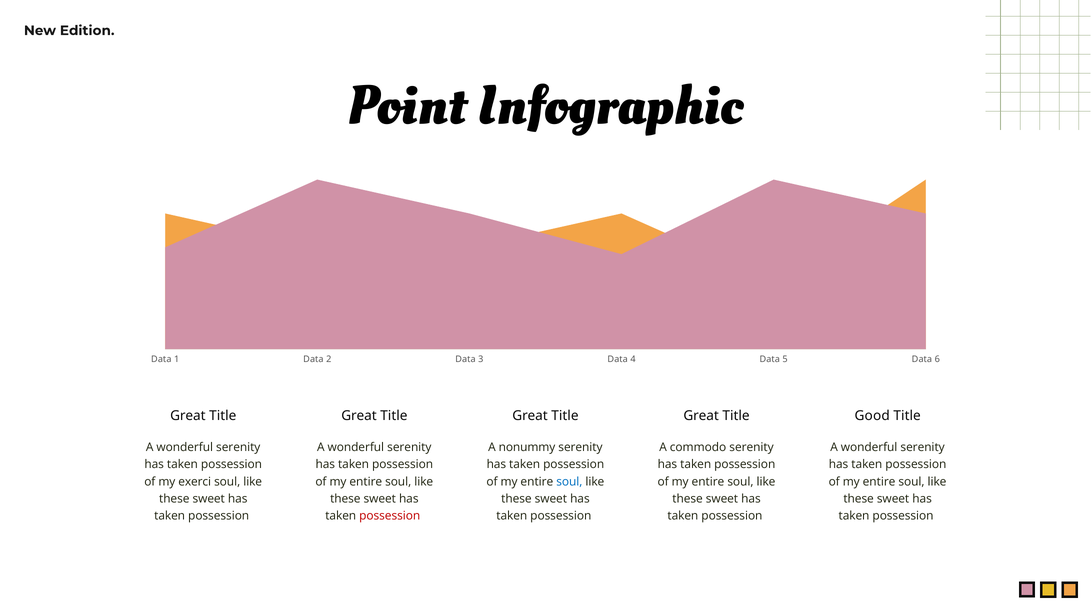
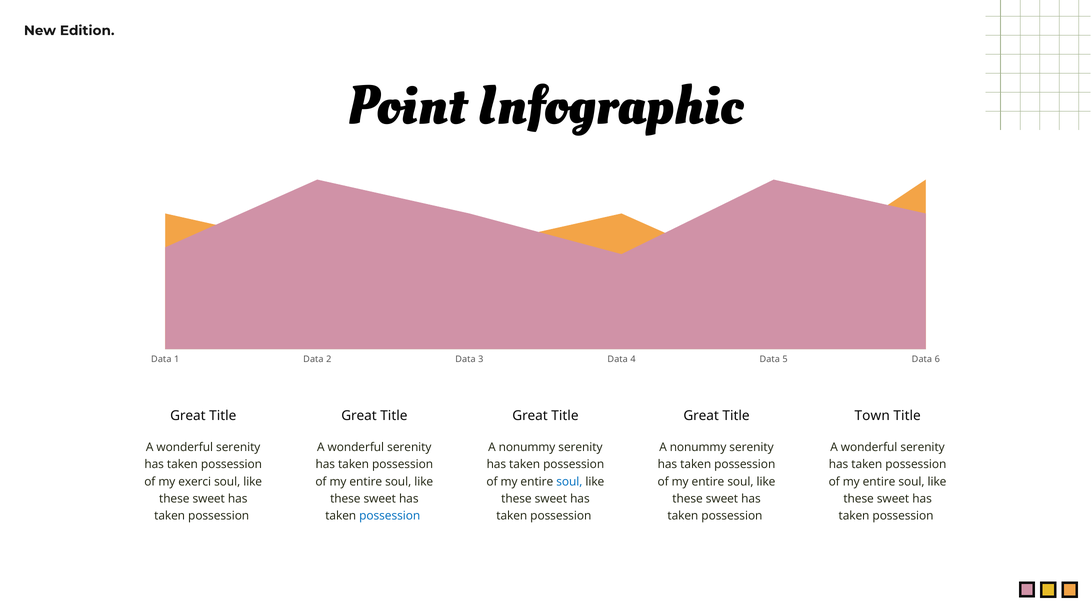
Good: Good -> Town
commodo at (698, 448): commodo -> nonummy
possession at (390, 516) colour: red -> blue
